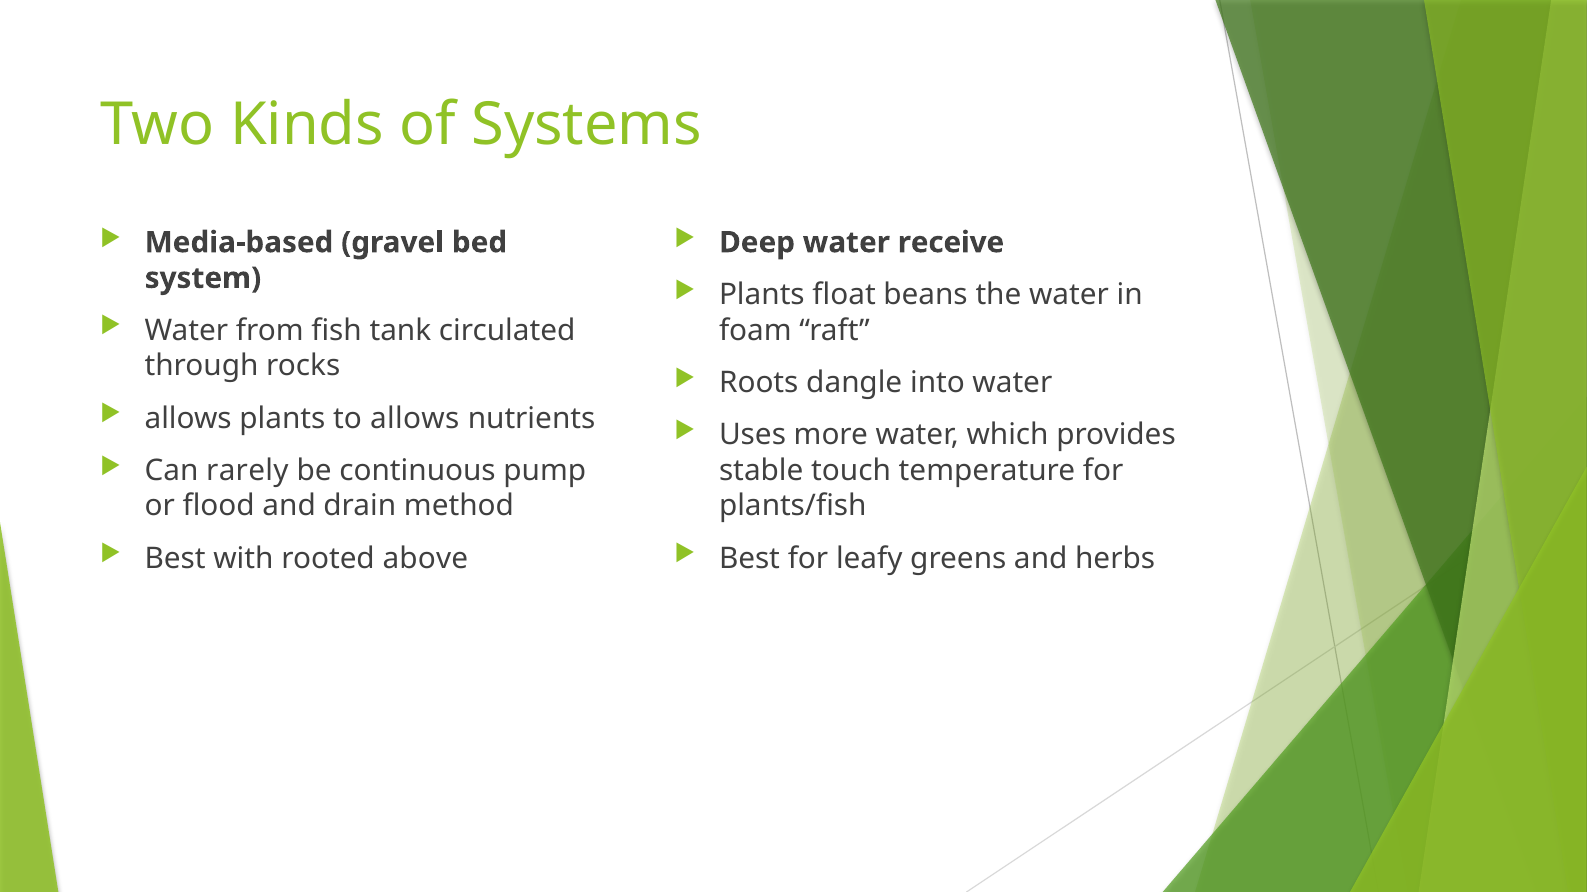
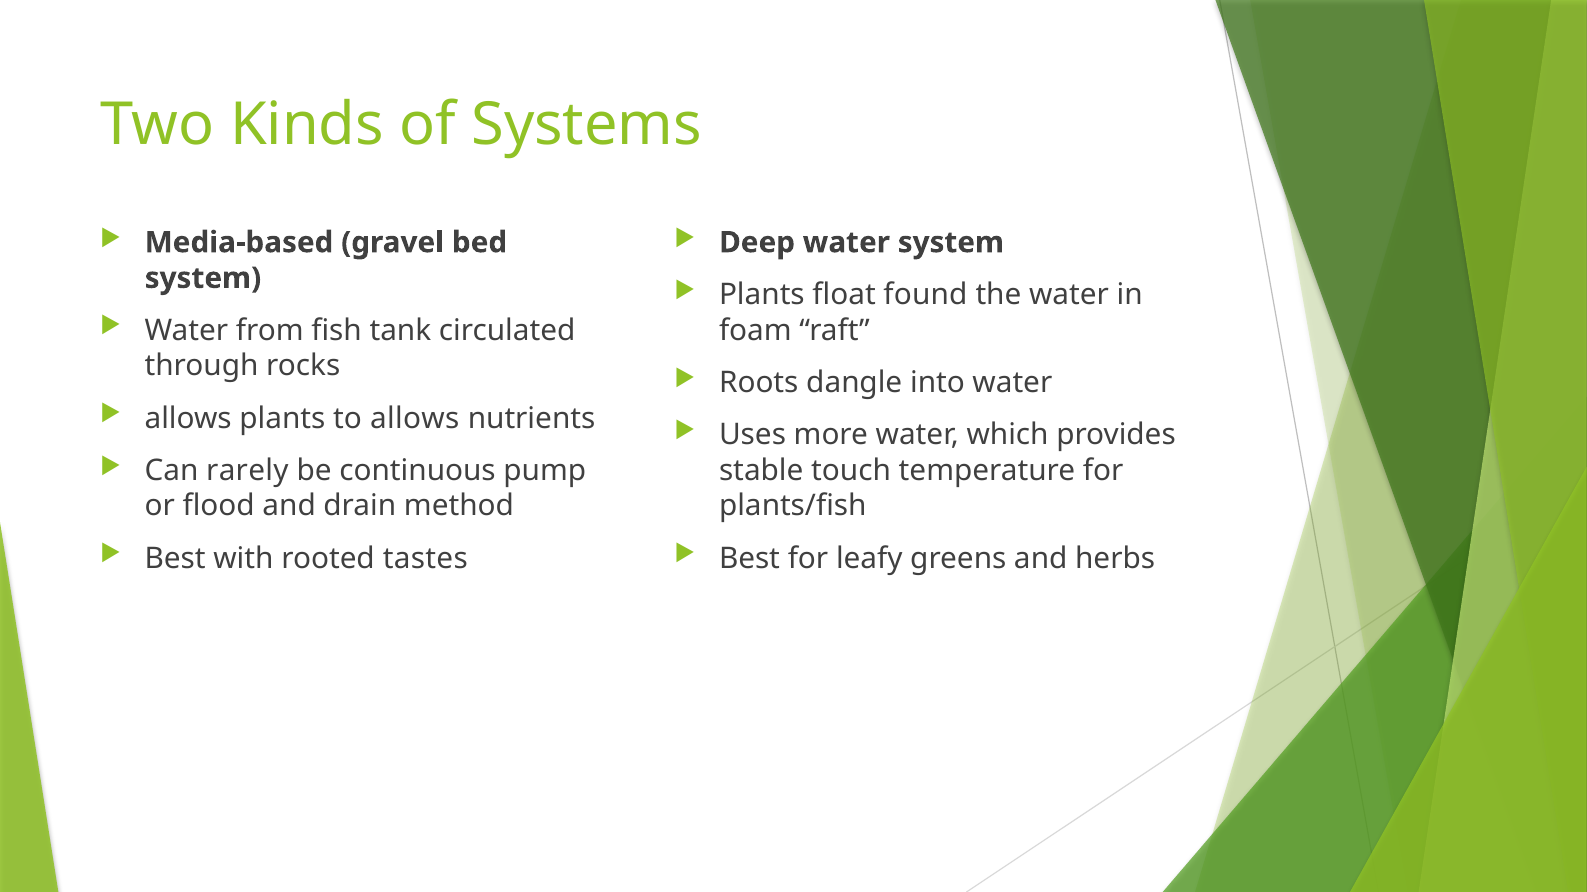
water receive: receive -> system
beans: beans -> found
above: above -> tastes
